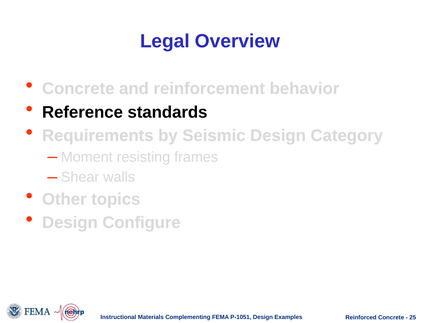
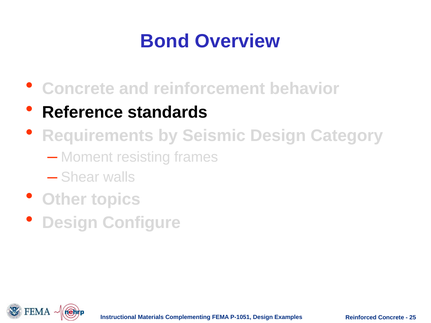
Legal: Legal -> Bond
